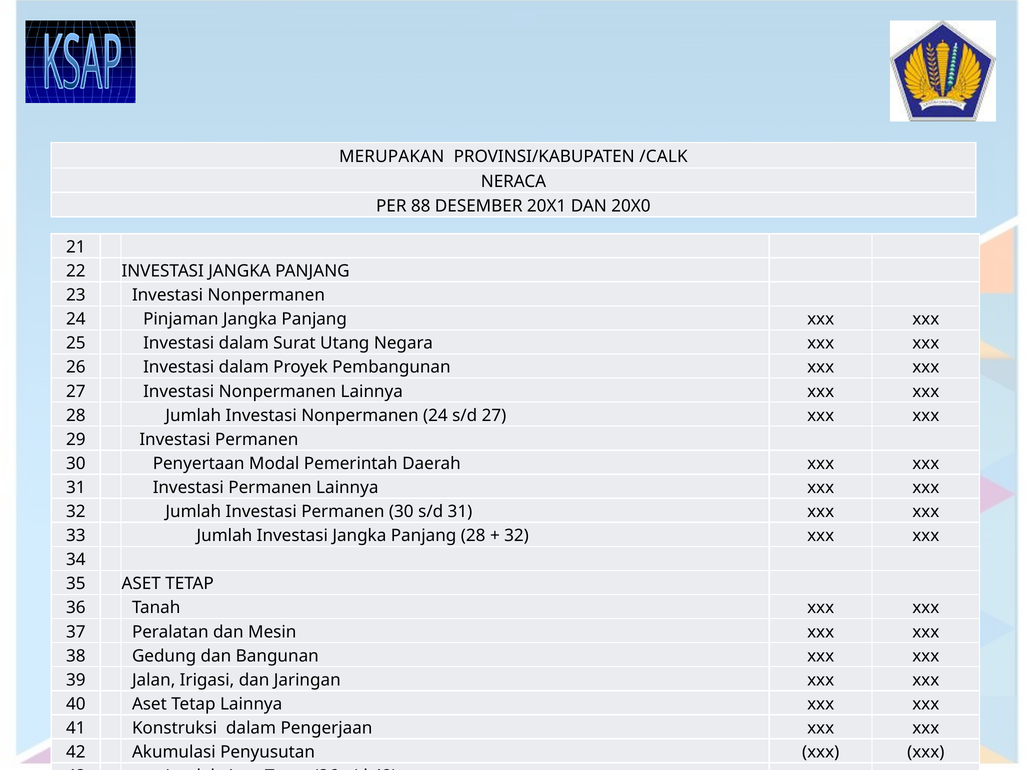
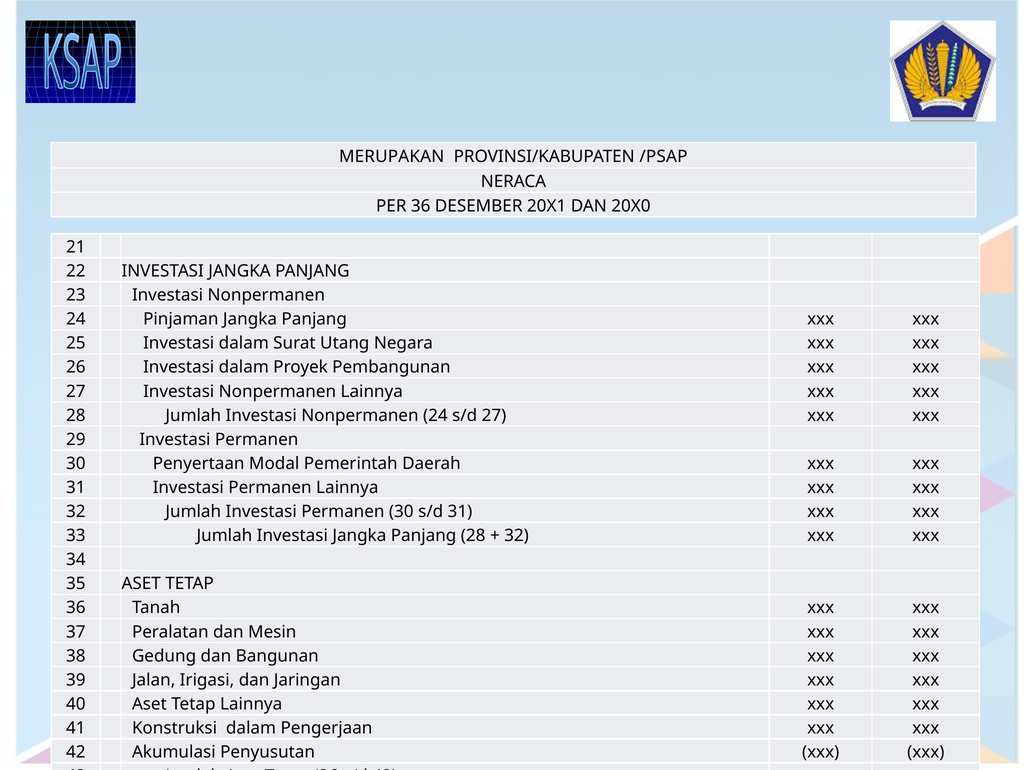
/CALK: /CALK -> /PSAP
PER 88: 88 -> 36
